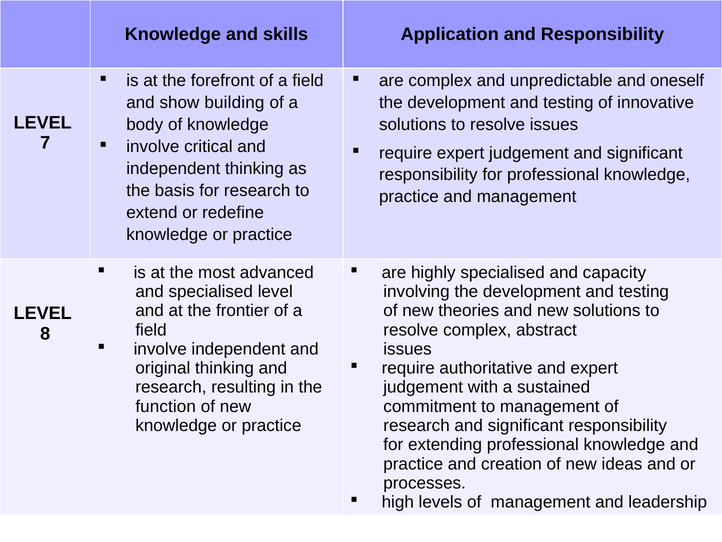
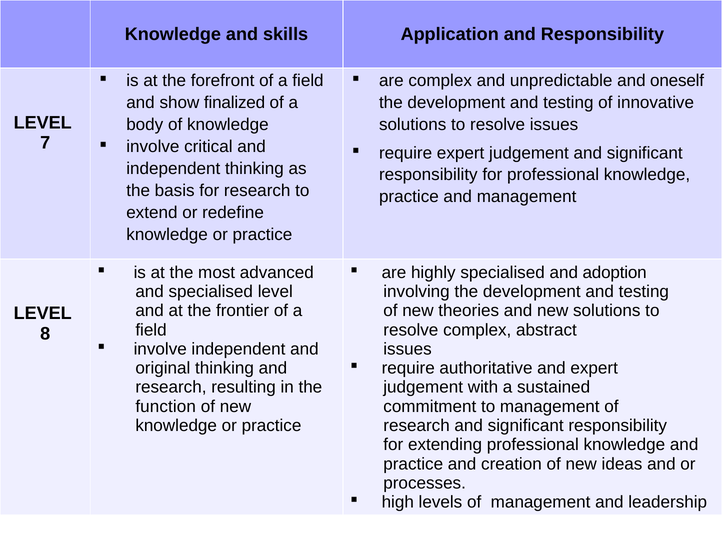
building: building -> finalized
capacity: capacity -> adoption
